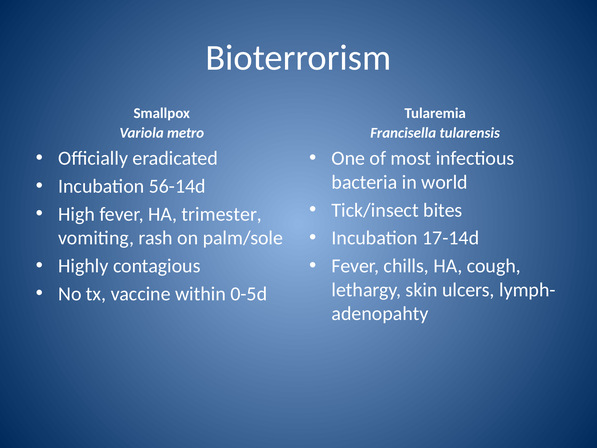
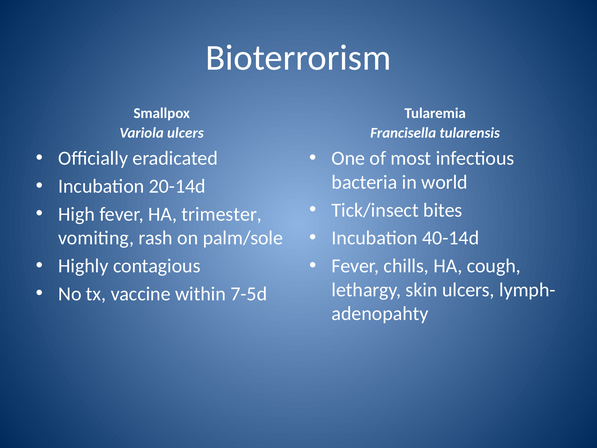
Variola metro: metro -> ulcers
56-14d: 56-14d -> 20-14d
17-14d: 17-14d -> 40-14d
0-5d: 0-5d -> 7-5d
